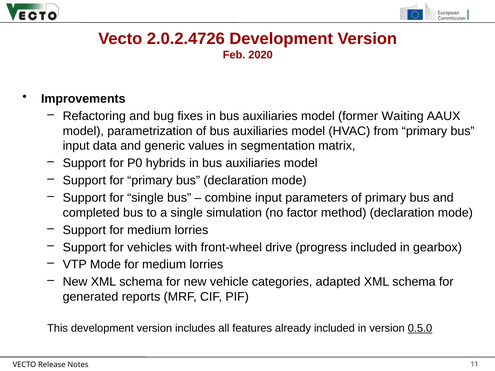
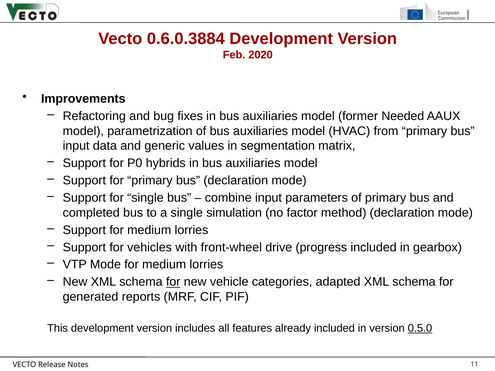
2.0.2.4726: 2.0.2.4726 -> 0.6.0.3884
Waiting: Waiting -> Needed
for at (173, 282) underline: none -> present
